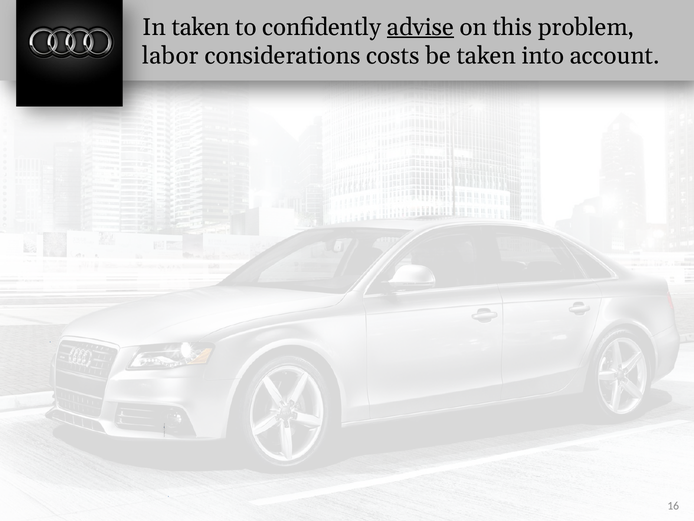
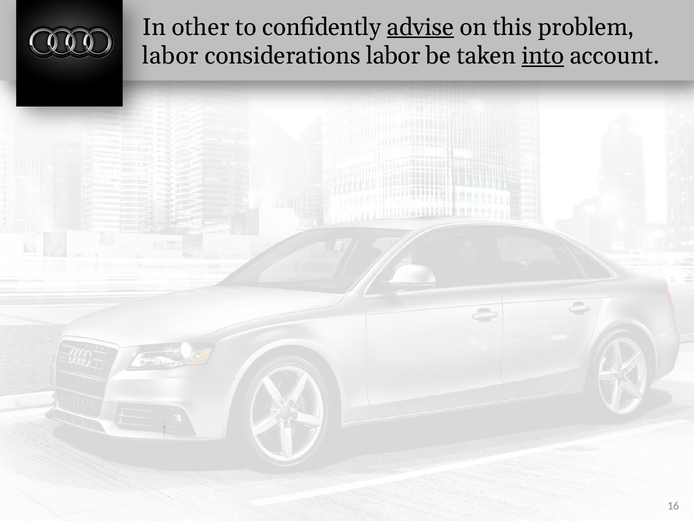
In taken: taken -> other
considerations costs: costs -> labor
into underline: none -> present
